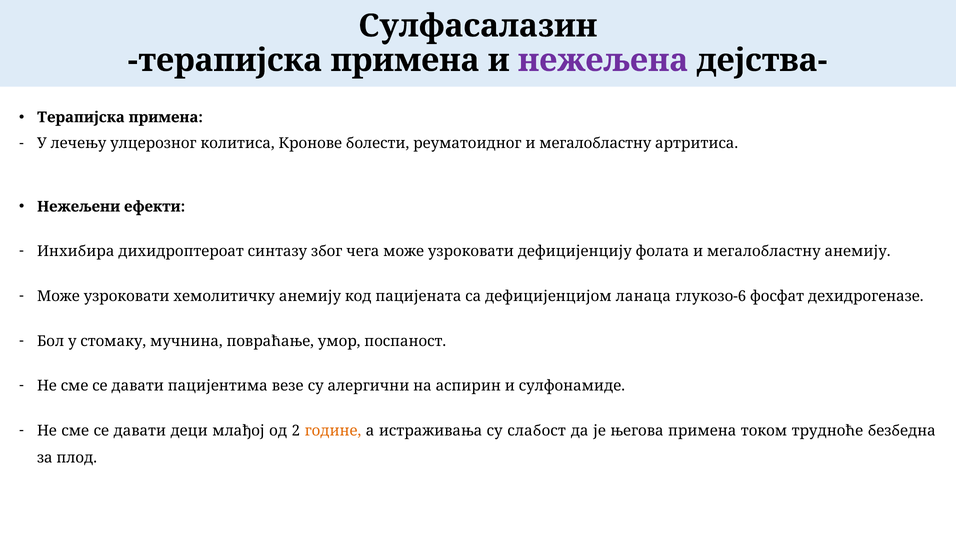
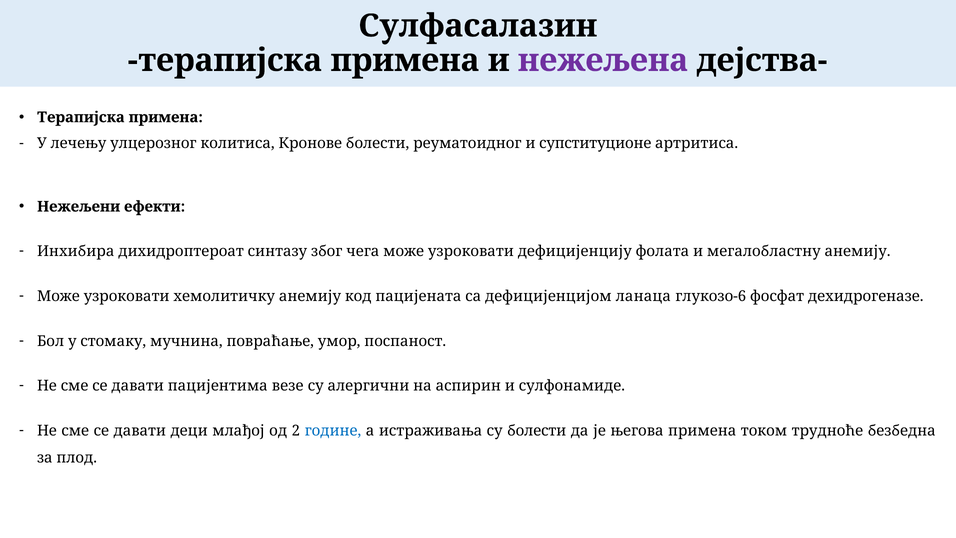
реуматоидног и мегалобластну: мегалобластну -> супституционе
године colour: orange -> blue
су слабост: слабост -> болести
